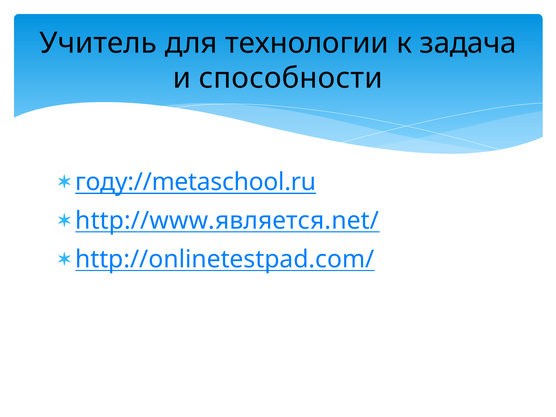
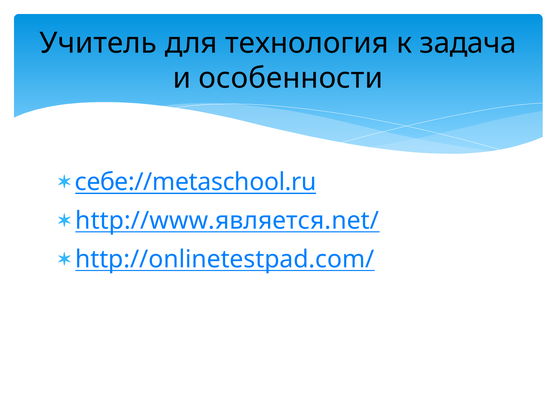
технологии: технологии -> технология
способности: способности -> особенности
году://metaschool.ru: году://metaschool.ru -> себе://metaschool.ru
